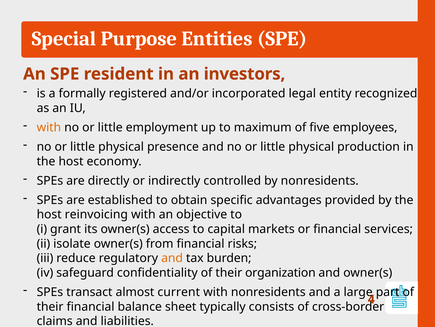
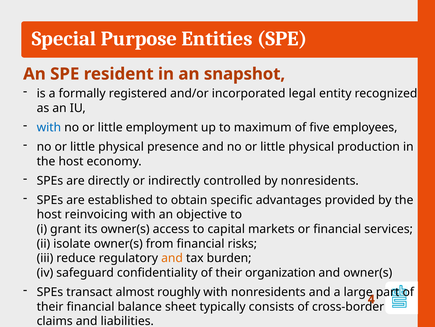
investors: investors -> snapshot
with at (49, 127) colour: orange -> blue
current: current -> roughly
